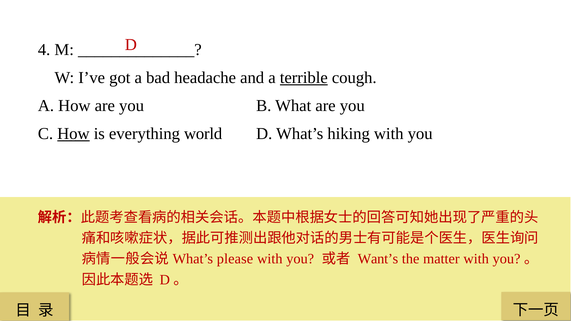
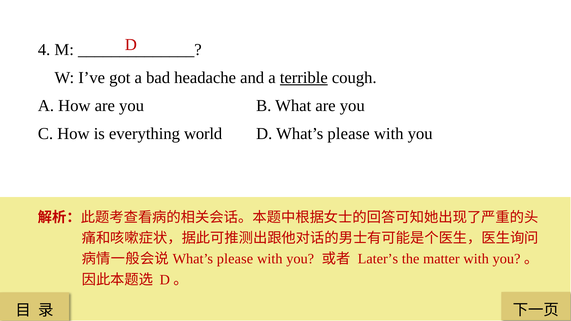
How at (73, 134) underline: present -> none
D What’s hiking: hiking -> please
Want’s: Want’s -> Later’s
